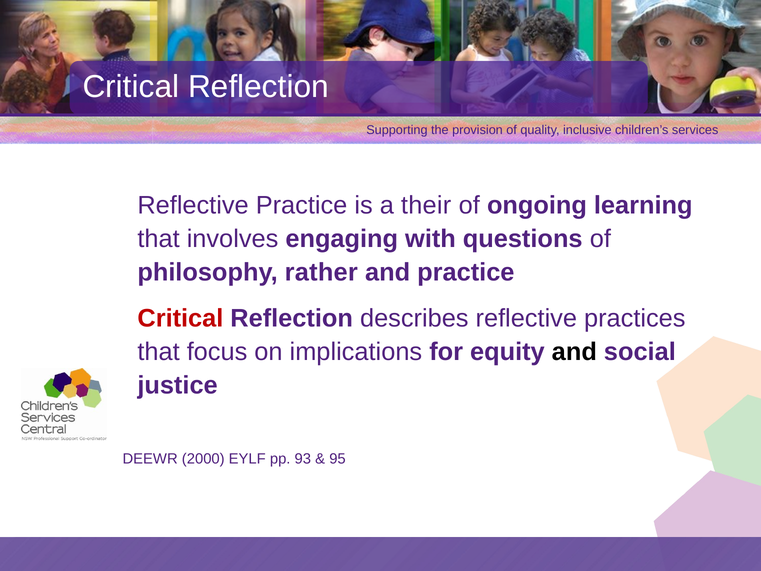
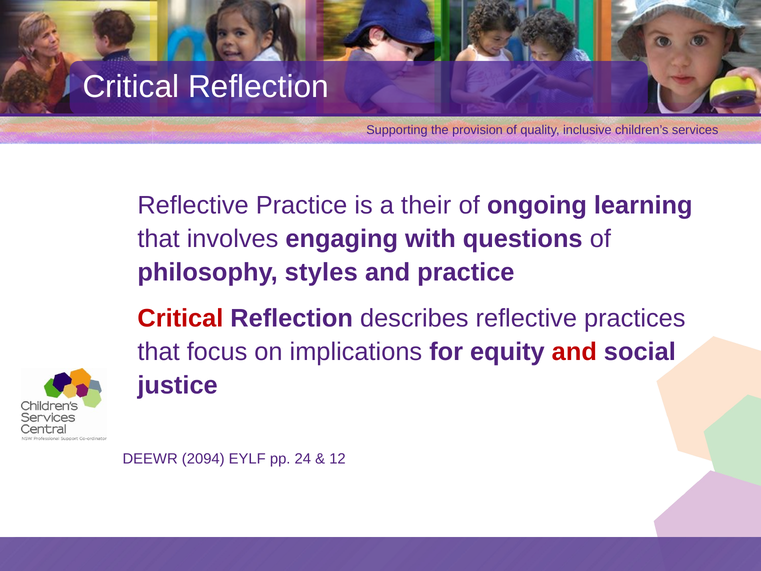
rather: rather -> styles
and at (574, 352) colour: black -> red
2000: 2000 -> 2094
93: 93 -> 24
95: 95 -> 12
